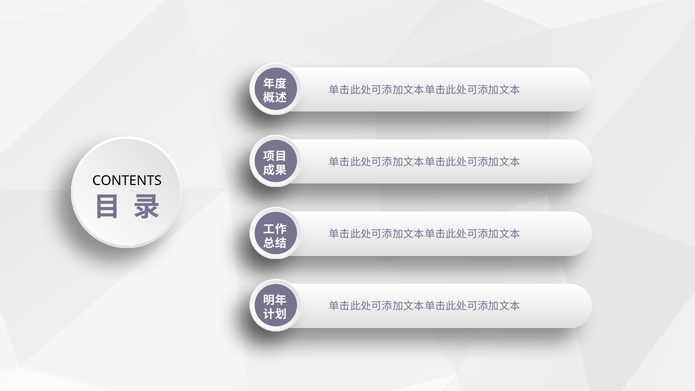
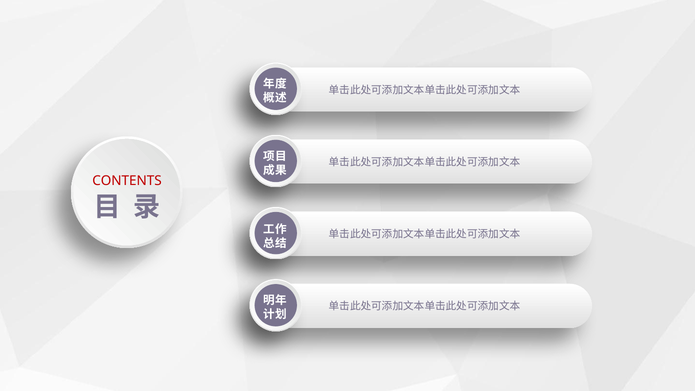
CONTENTS colour: black -> red
